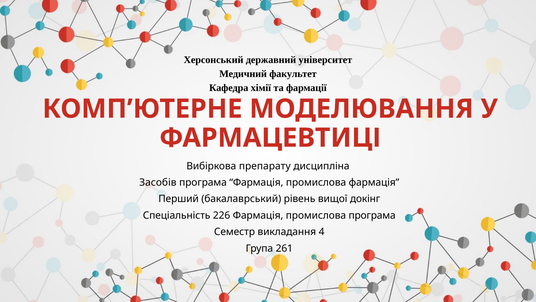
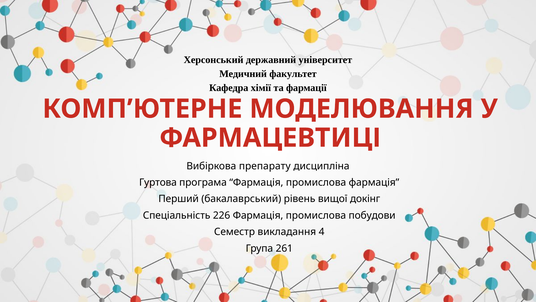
Засобів: Засобів -> Гуртова
промислова програма: програма -> побудови
